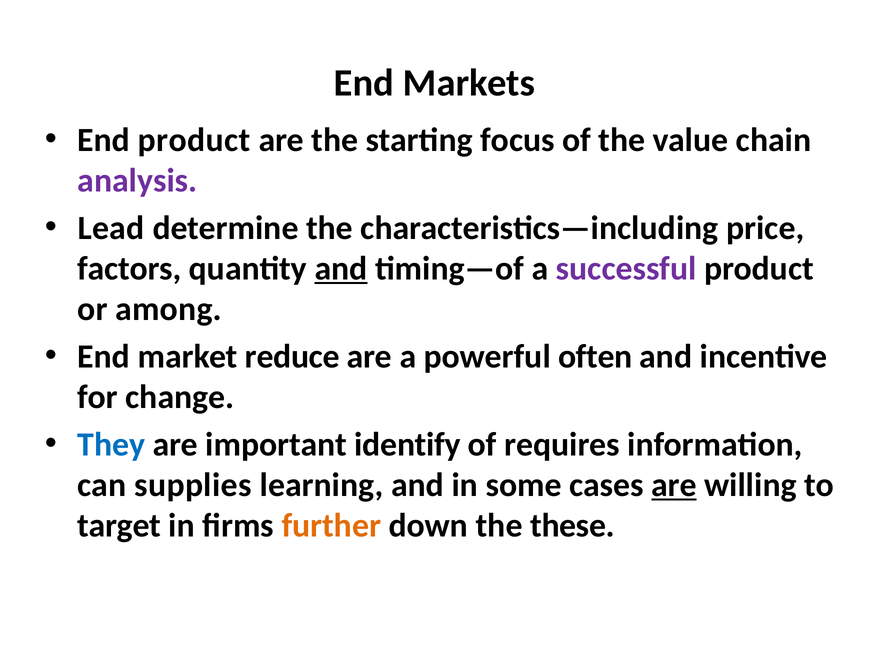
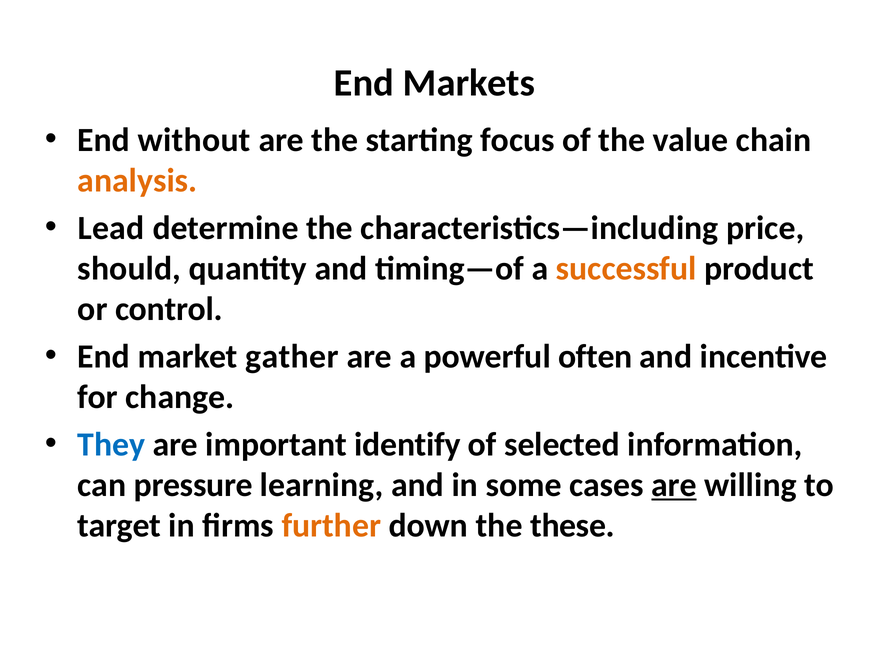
End product: product -> without
analysis colour: purple -> orange
factors: factors -> should
and at (341, 268) underline: present -> none
successful colour: purple -> orange
among: among -> control
reduce: reduce -> gather
requires: requires -> selected
supplies: supplies -> pressure
